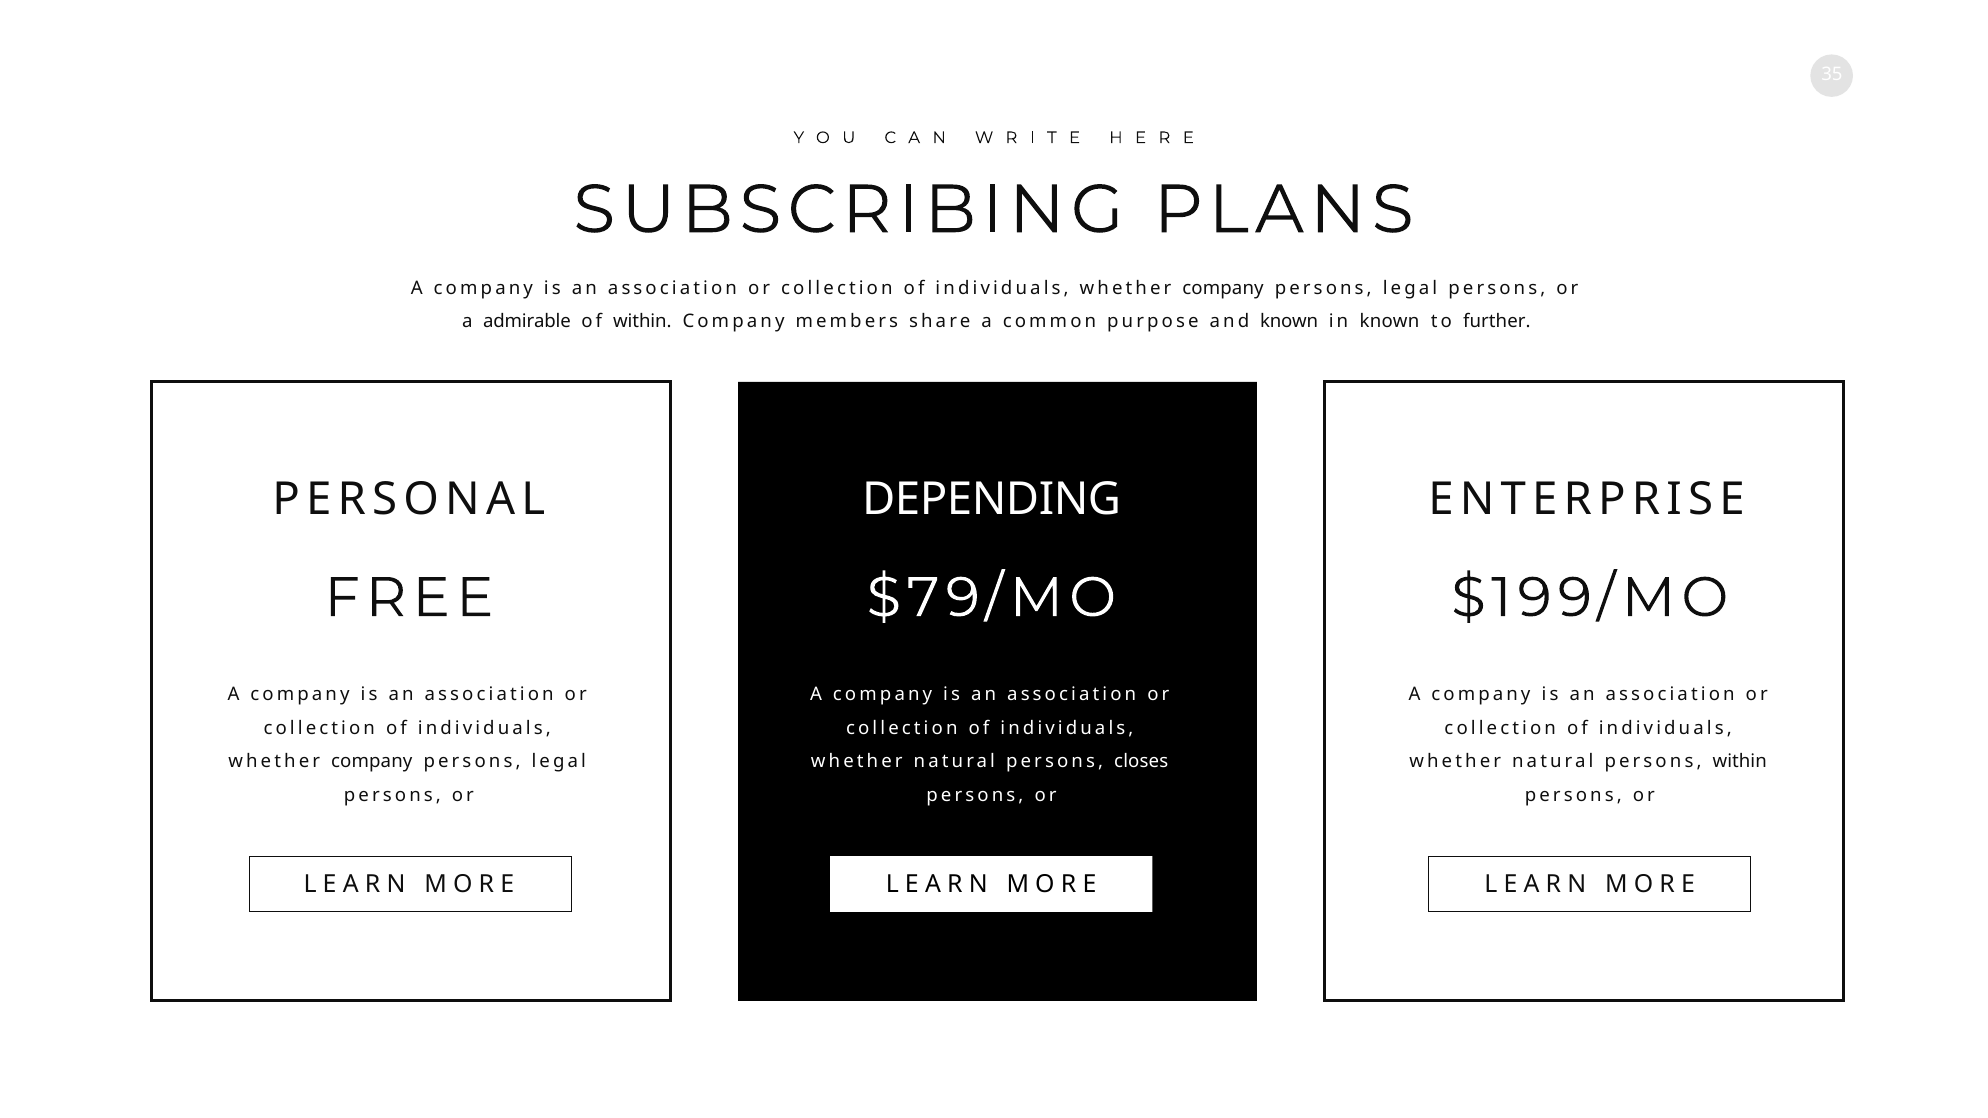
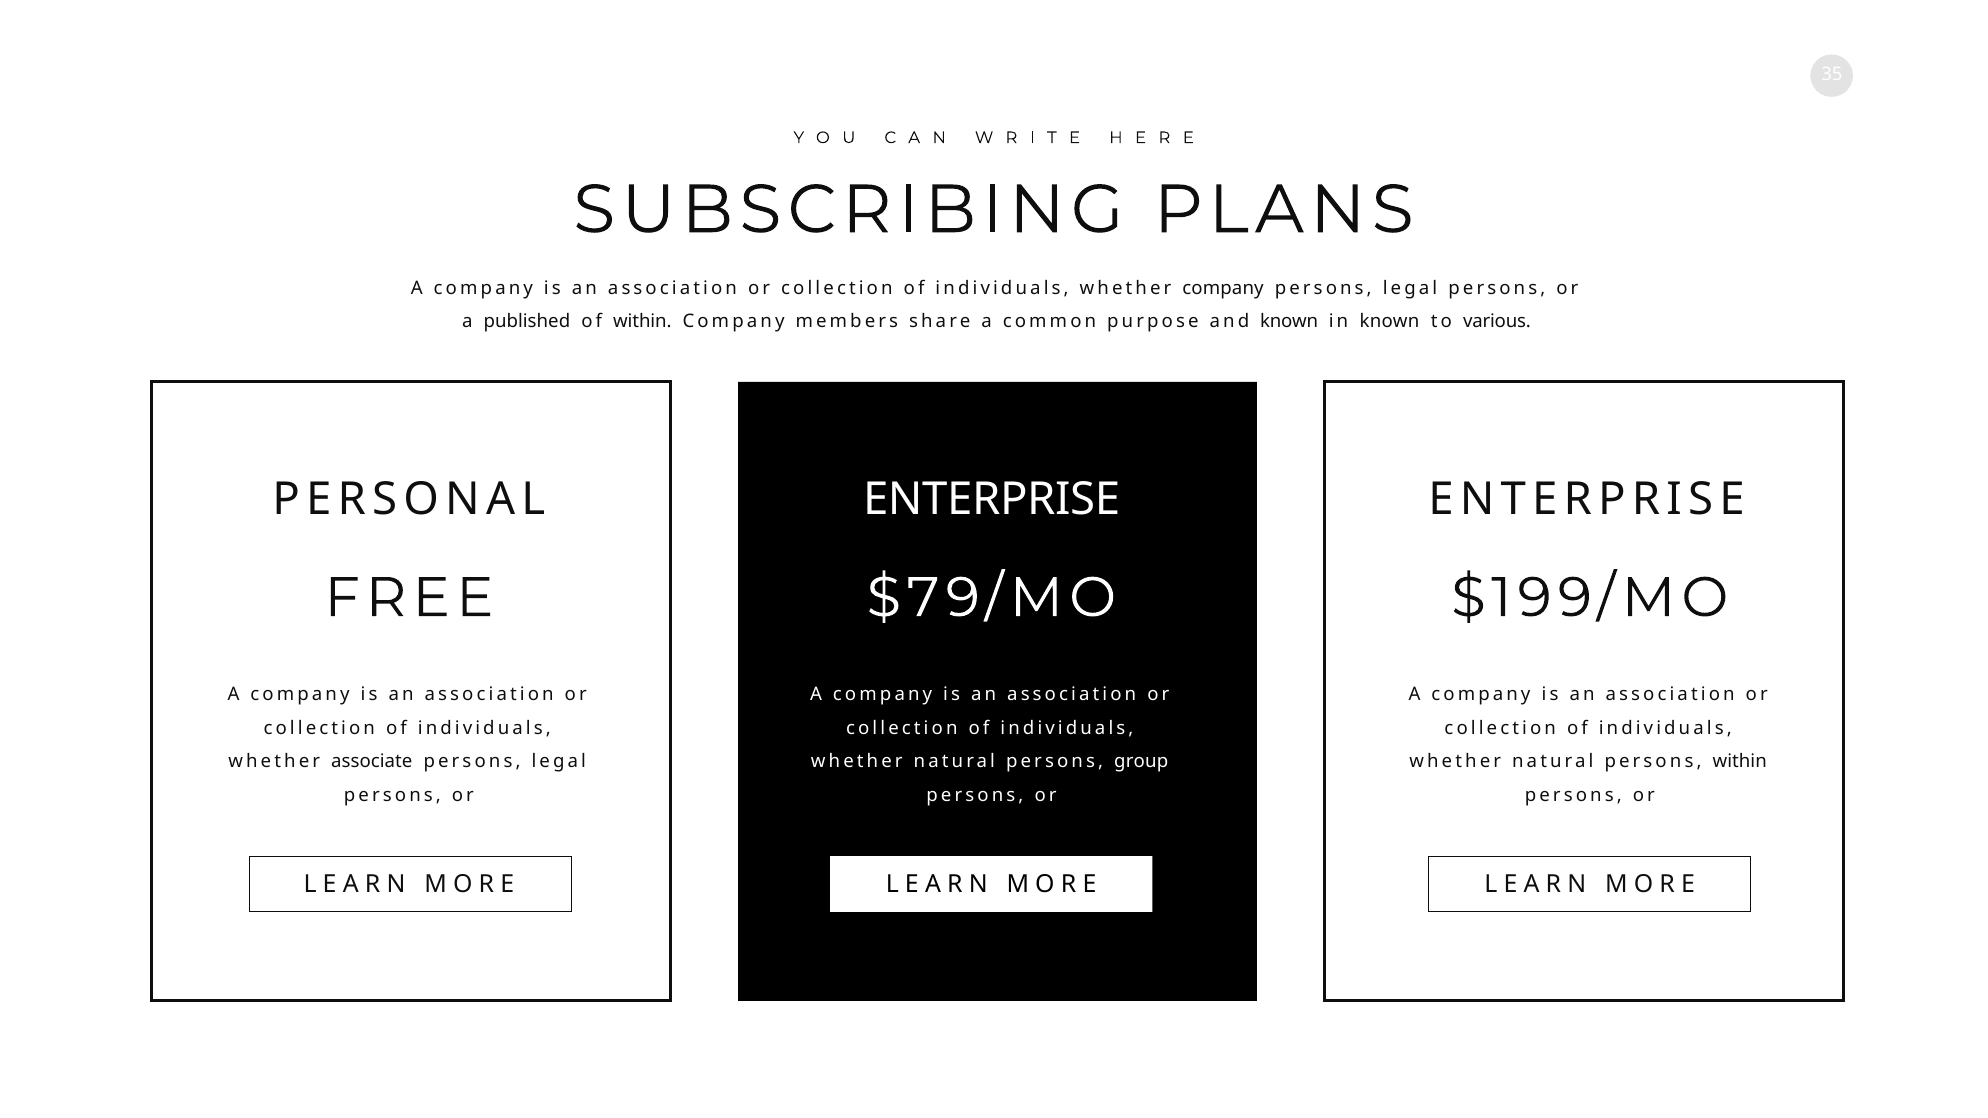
admirable: admirable -> published
further: further -> various
DEPENDING at (992, 500): DEPENDING -> ENTERPRISE
company at (372, 762): company -> associate
closes: closes -> group
